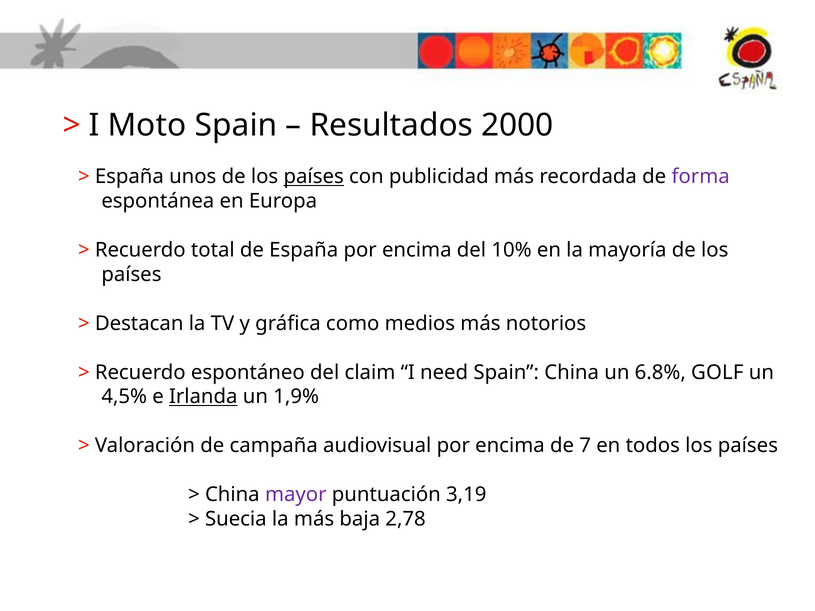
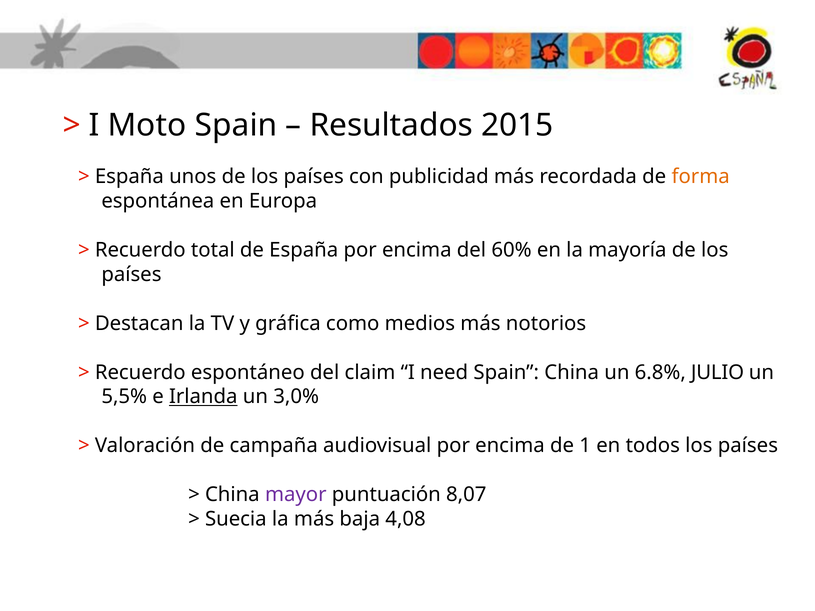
2000: 2000 -> 2015
países at (314, 177) underline: present -> none
forma colour: purple -> orange
10%: 10% -> 60%
GOLF: GOLF -> JULIO
4,5%: 4,5% -> 5,5%
1,9%: 1,9% -> 3,0%
7: 7 -> 1
3,19: 3,19 -> 8,07
2,78: 2,78 -> 4,08
